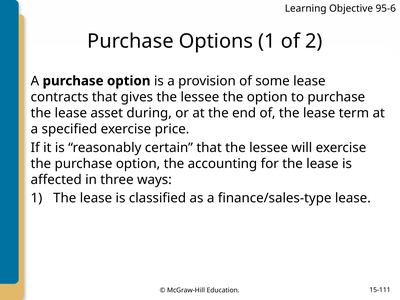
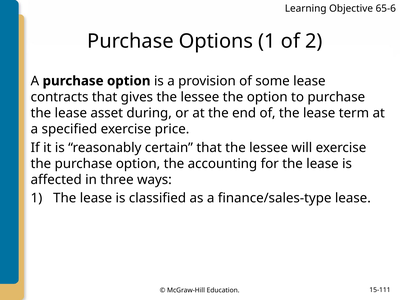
95-6: 95-6 -> 65-6
